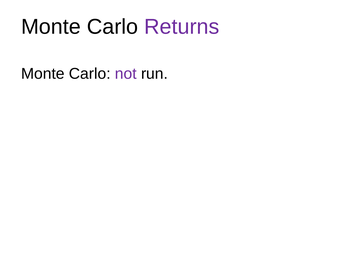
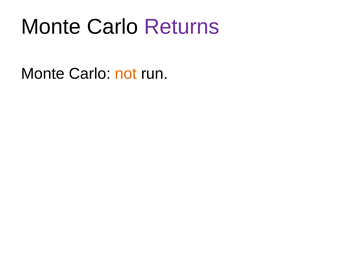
not colour: purple -> orange
